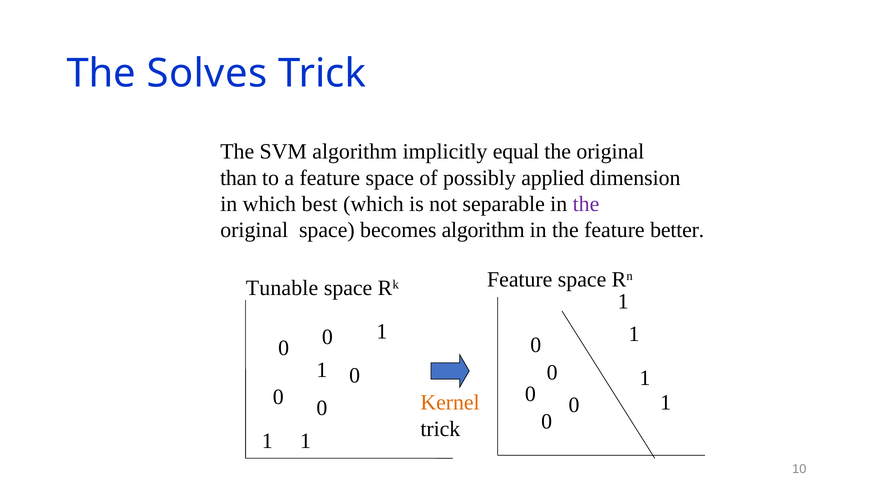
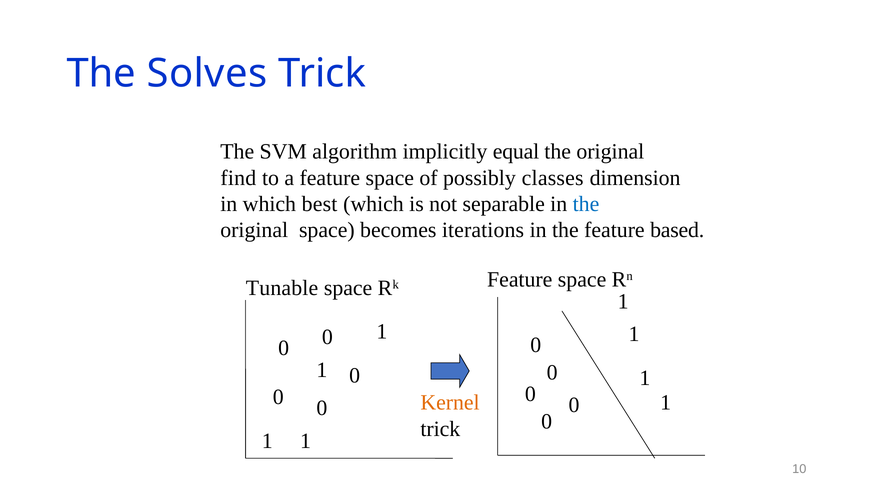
than: than -> find
applied: applied -> classes
the at (586, 204) colour: purple -> blue
becomes algorithm: algorithm -> iterations
better: better -> based
